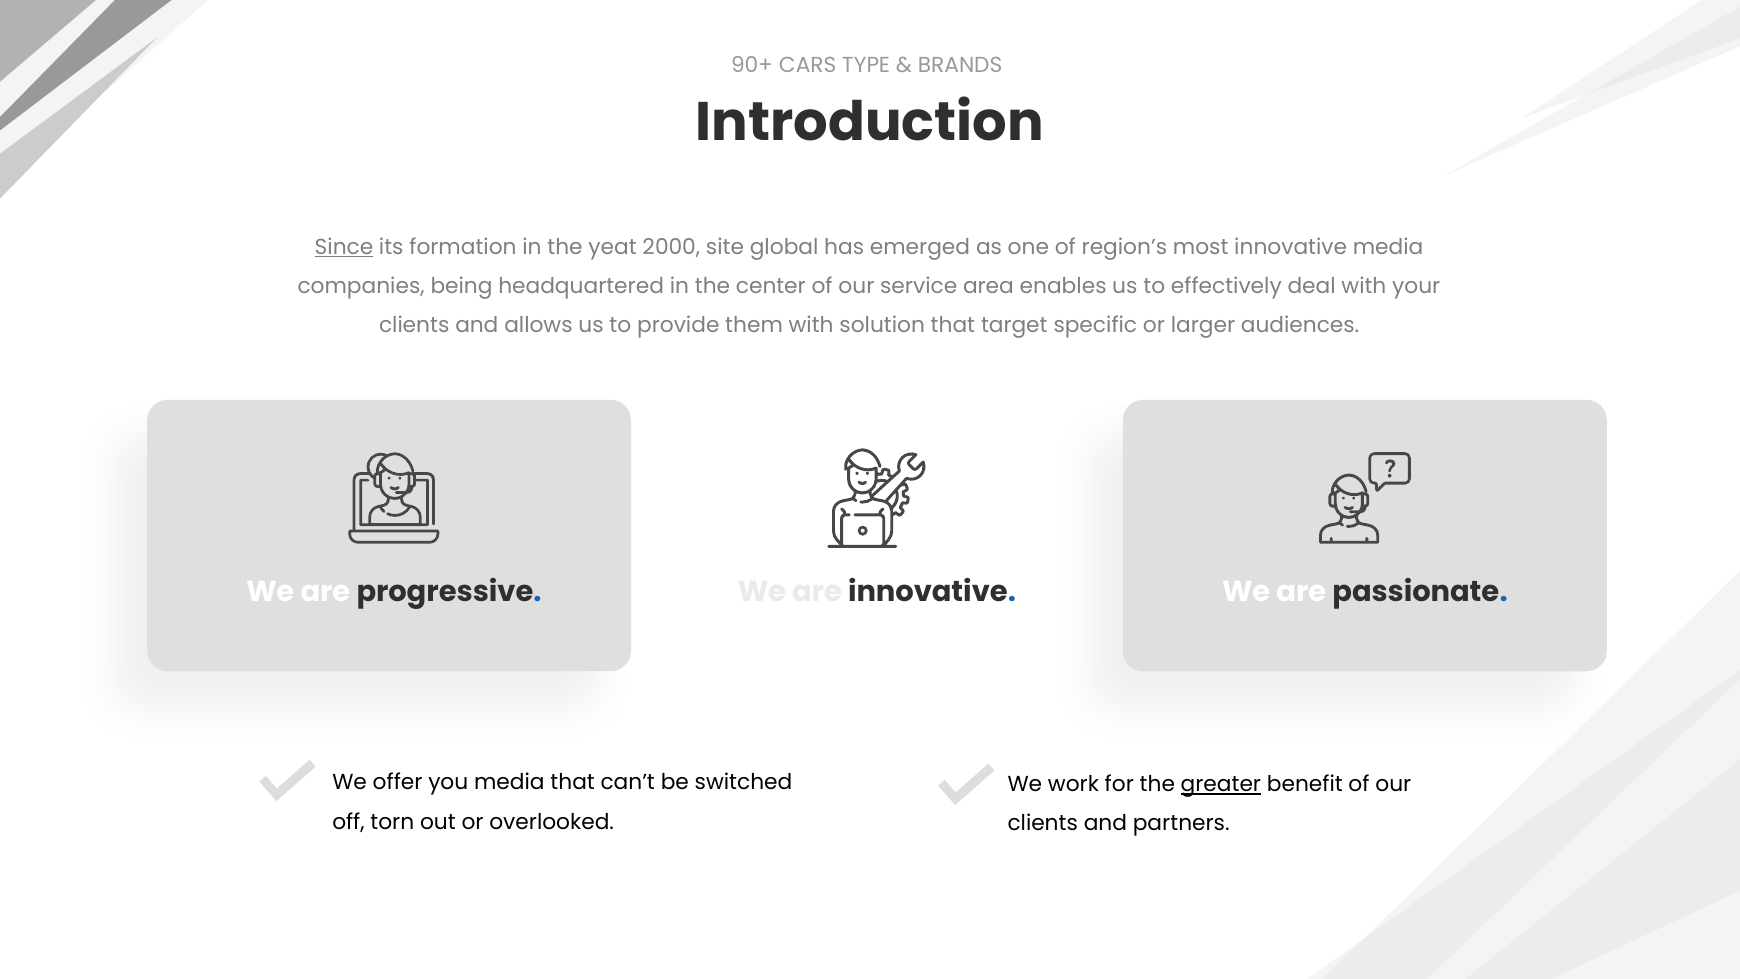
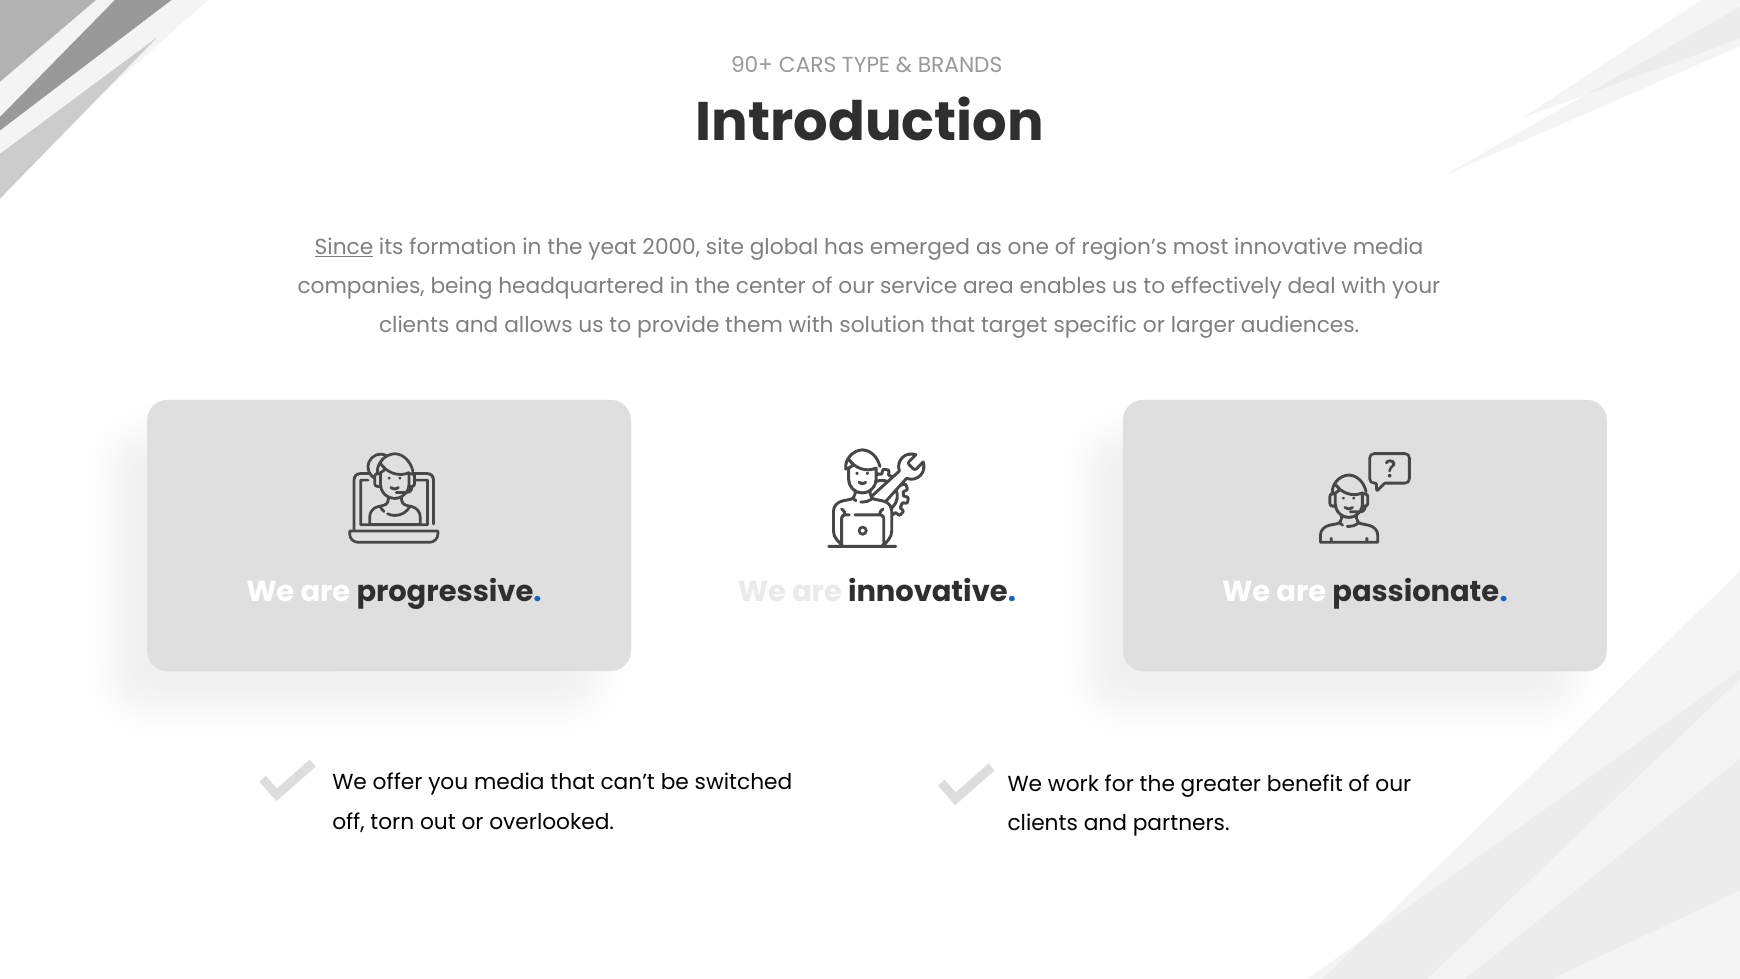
greater underline: present -> none
